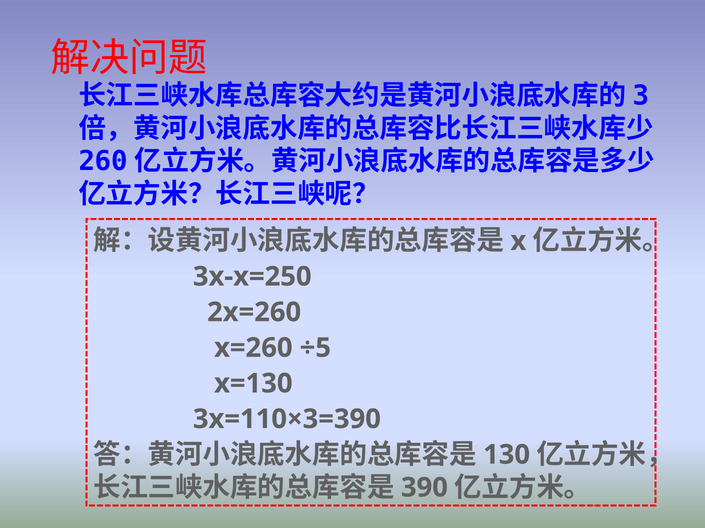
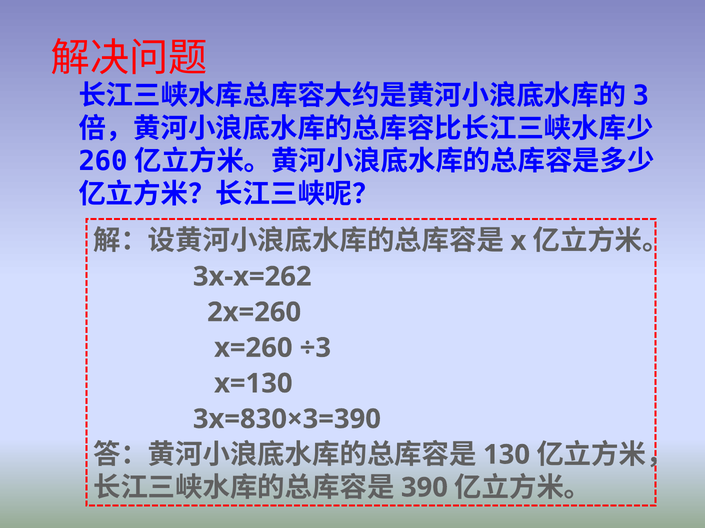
3x-x=250: 3x-x=250 -> 3x-x=262
÷5: ÷5 -> ÷3
3x=110×3=390: 3x=110×3=390 -> 3x=830×3=390
